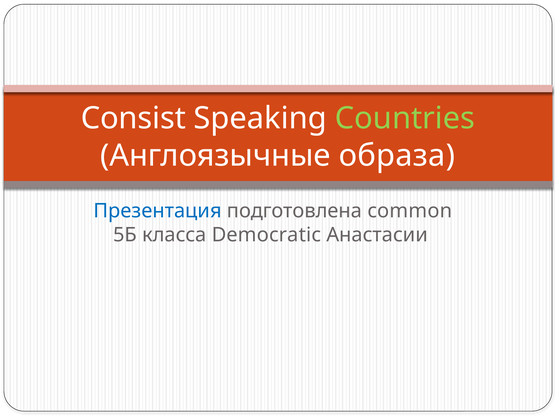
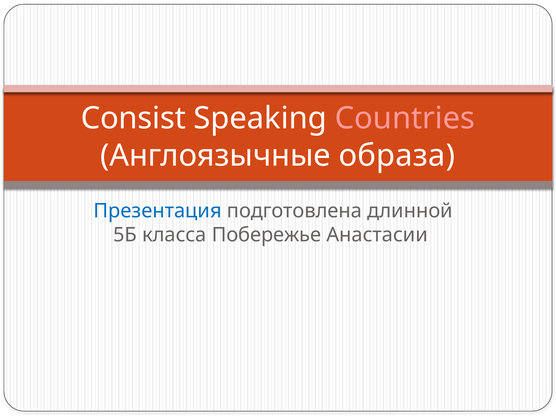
Countries colour: light green -> pink
common: common -> длинной
Democratic: Democratic -> Побережье
